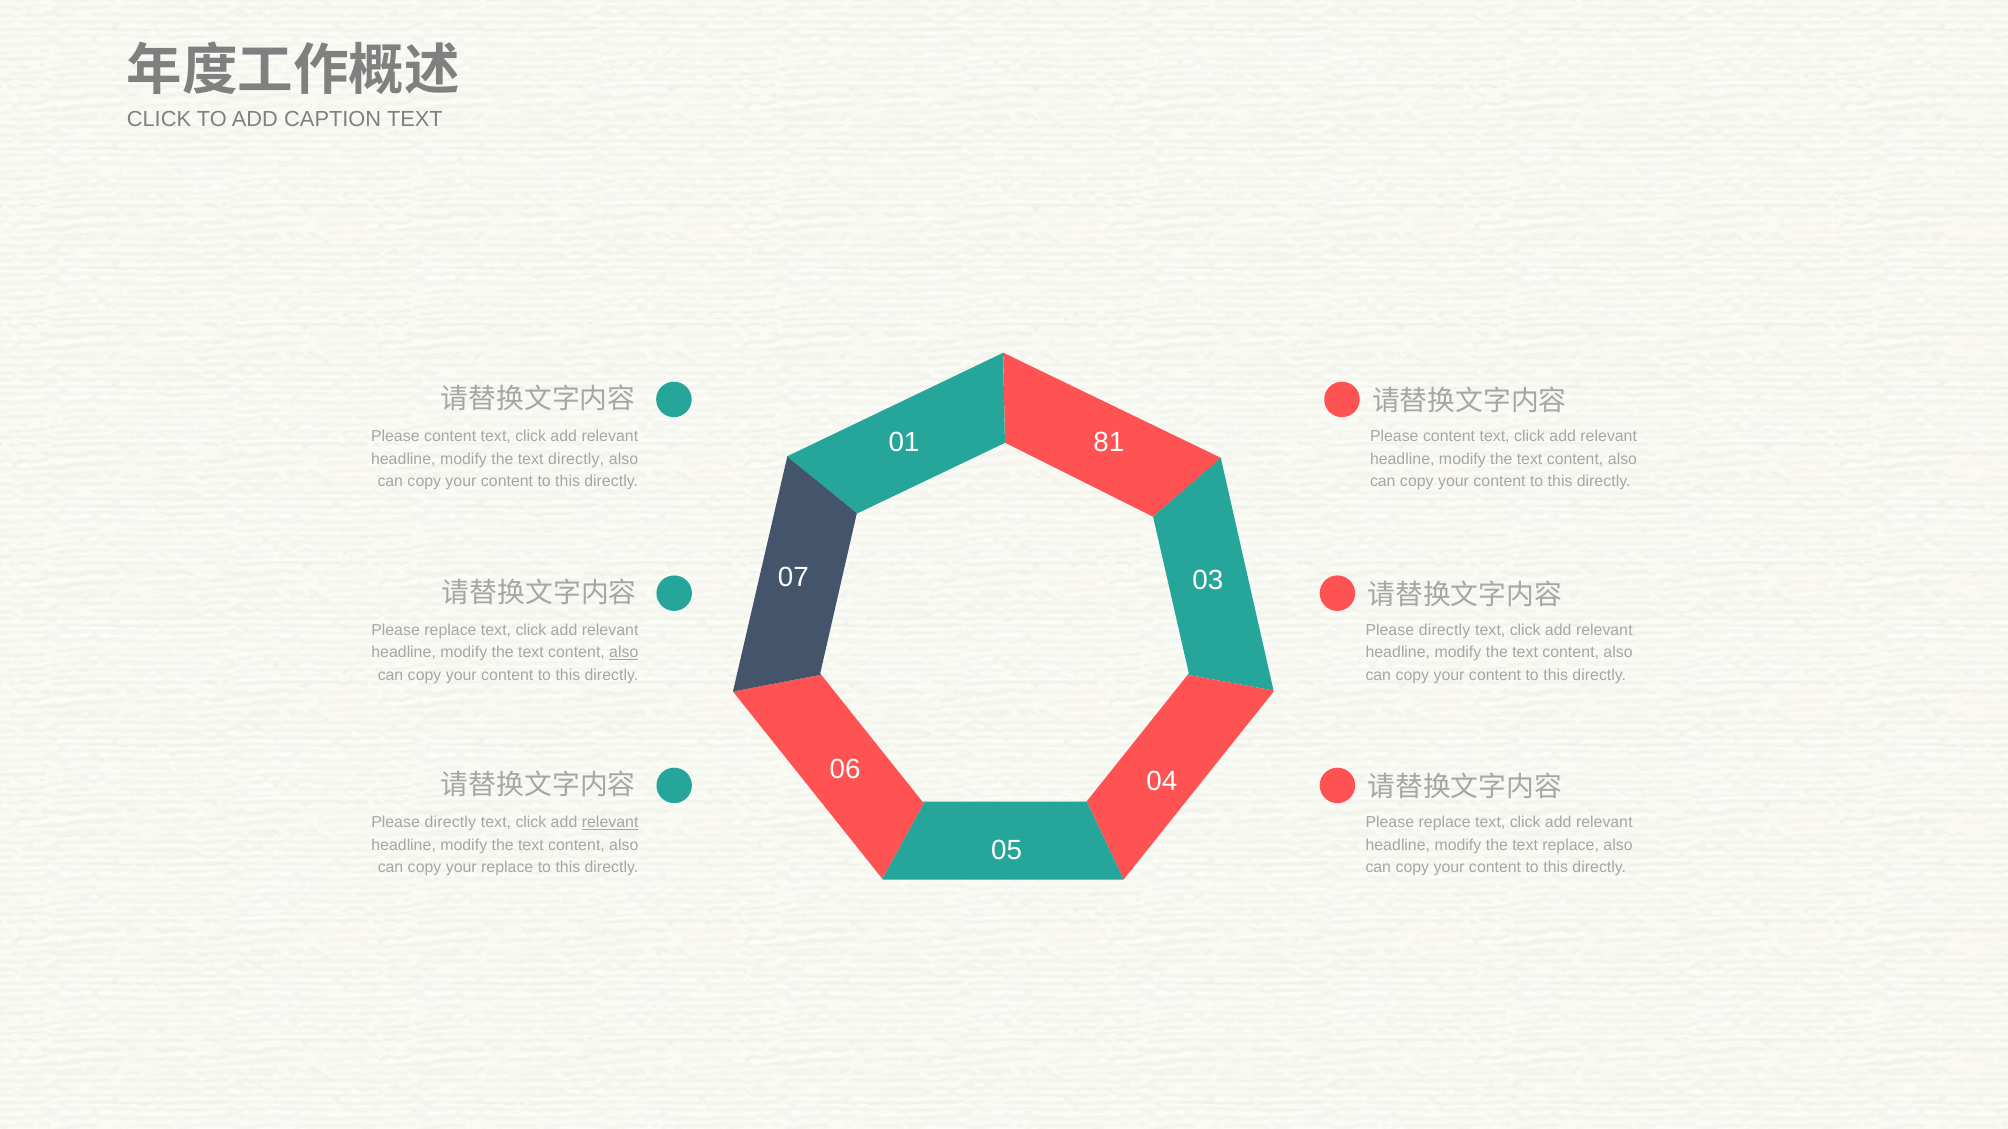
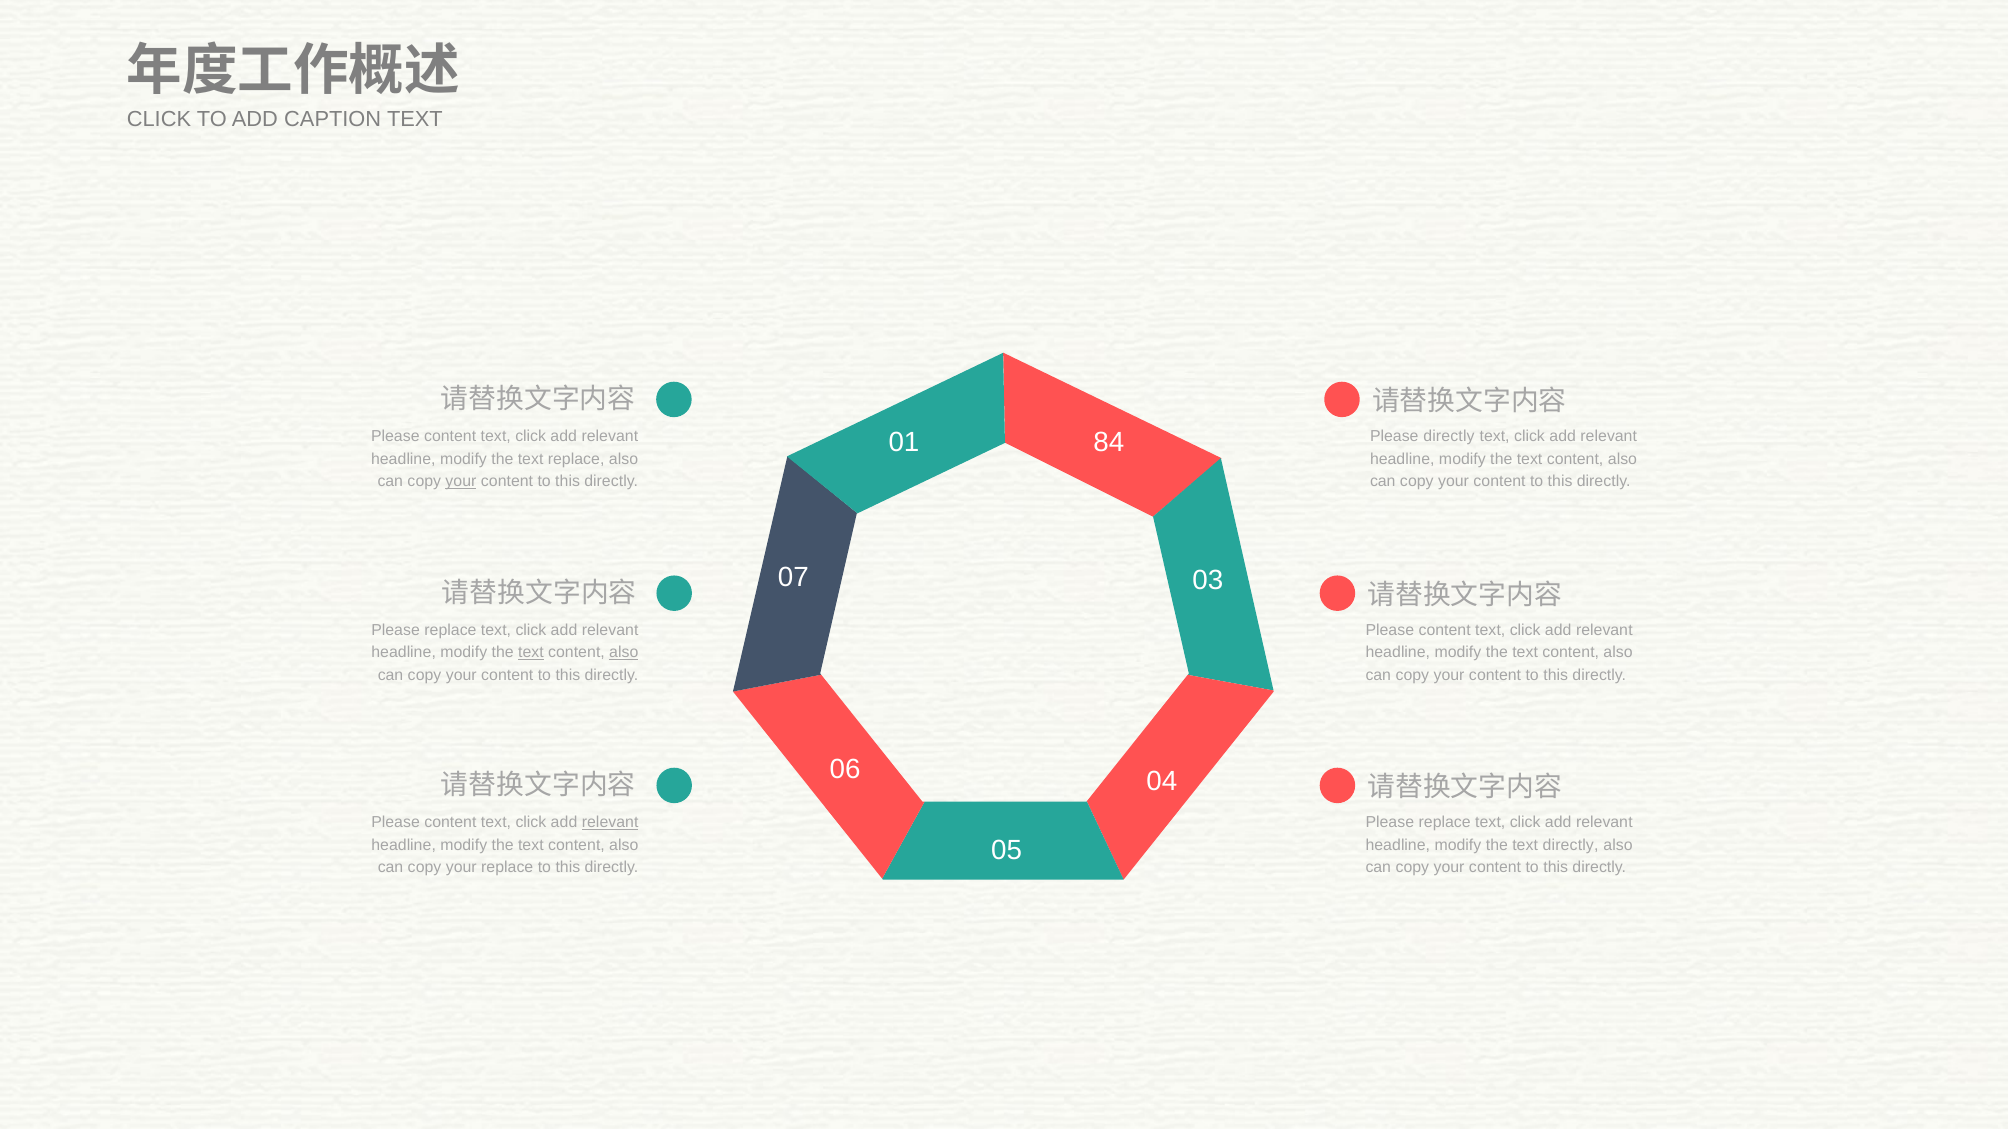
content at (1449, 436): content -> directly
81: 81 -> 84
text directly: directly -> replace
your at (461, 482) underline: none -> present
directly at (1445, 630): directly -> content
text at (531, 653) underline: none -> present
directly at (450, 823): directly -> content
text replace: replace -> directly
